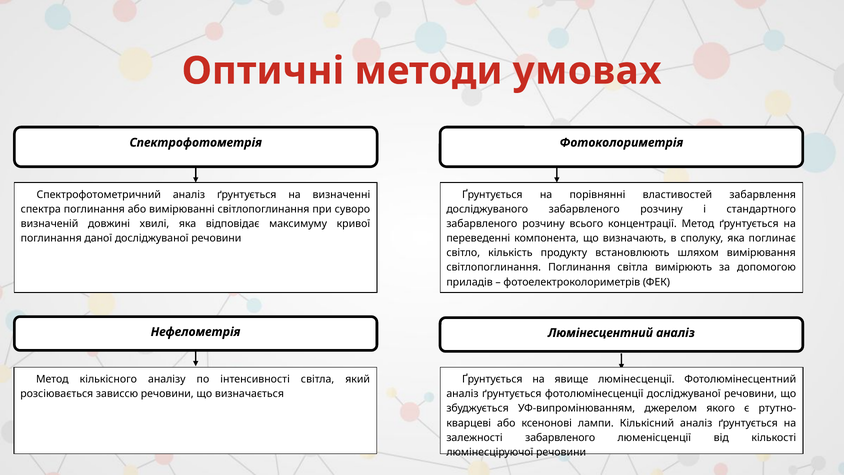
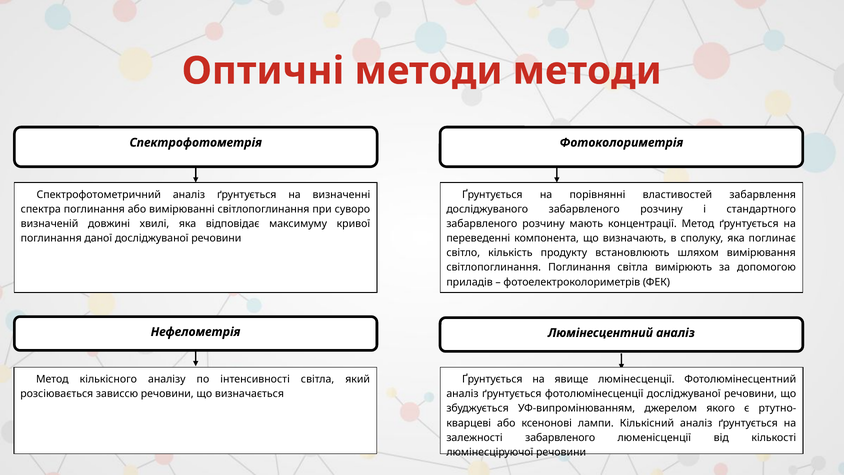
методи умовах: умовах -> методи
всього: всього -> мають
